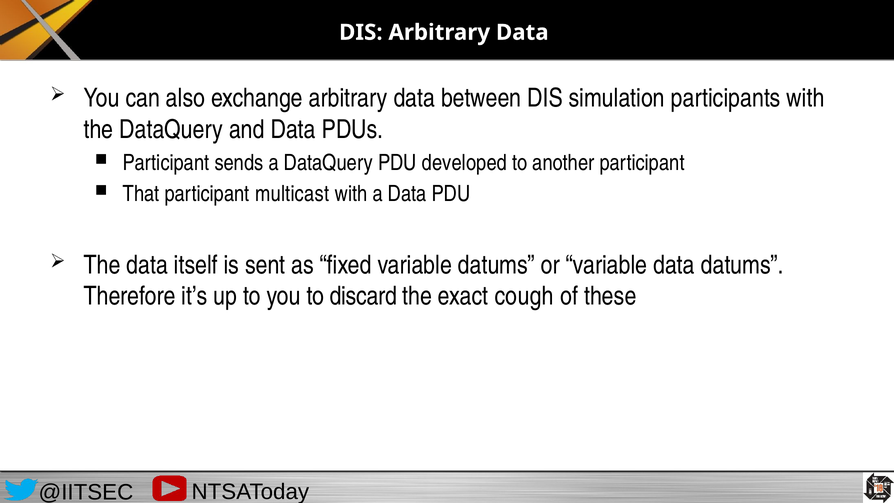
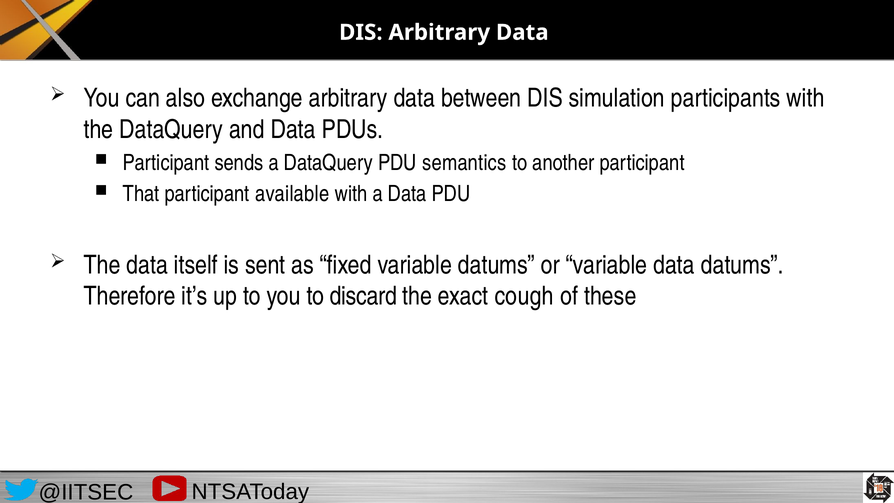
developed: developed -> semantics
multicast: multicast -> available
